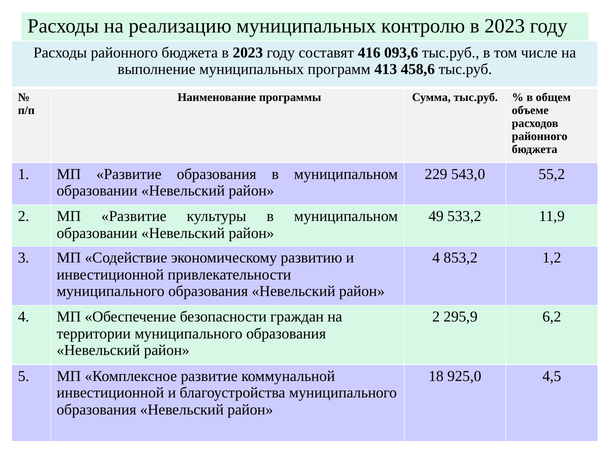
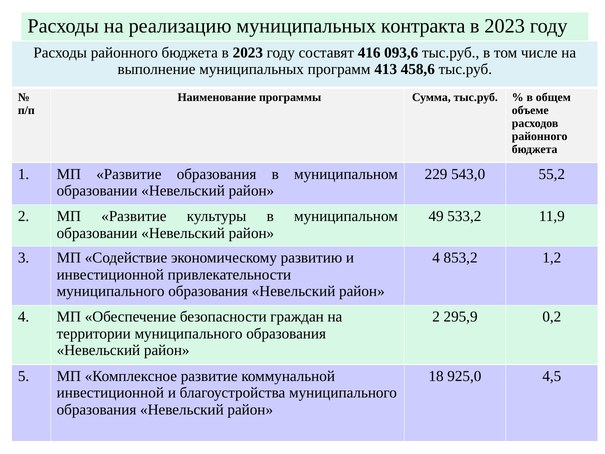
контролю: контролю -> контракта
6,2: 6,2 -> 0,2
